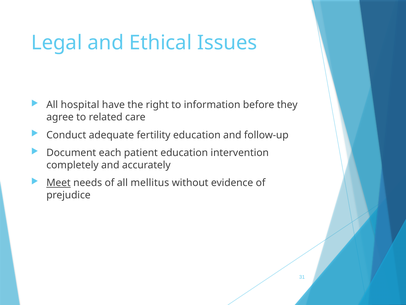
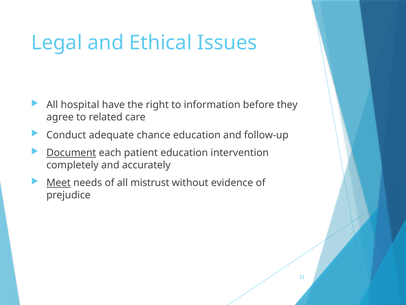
fertility: fertility -> chance
Document underline: none -> present
mellitus: mellitus -> mistrust
